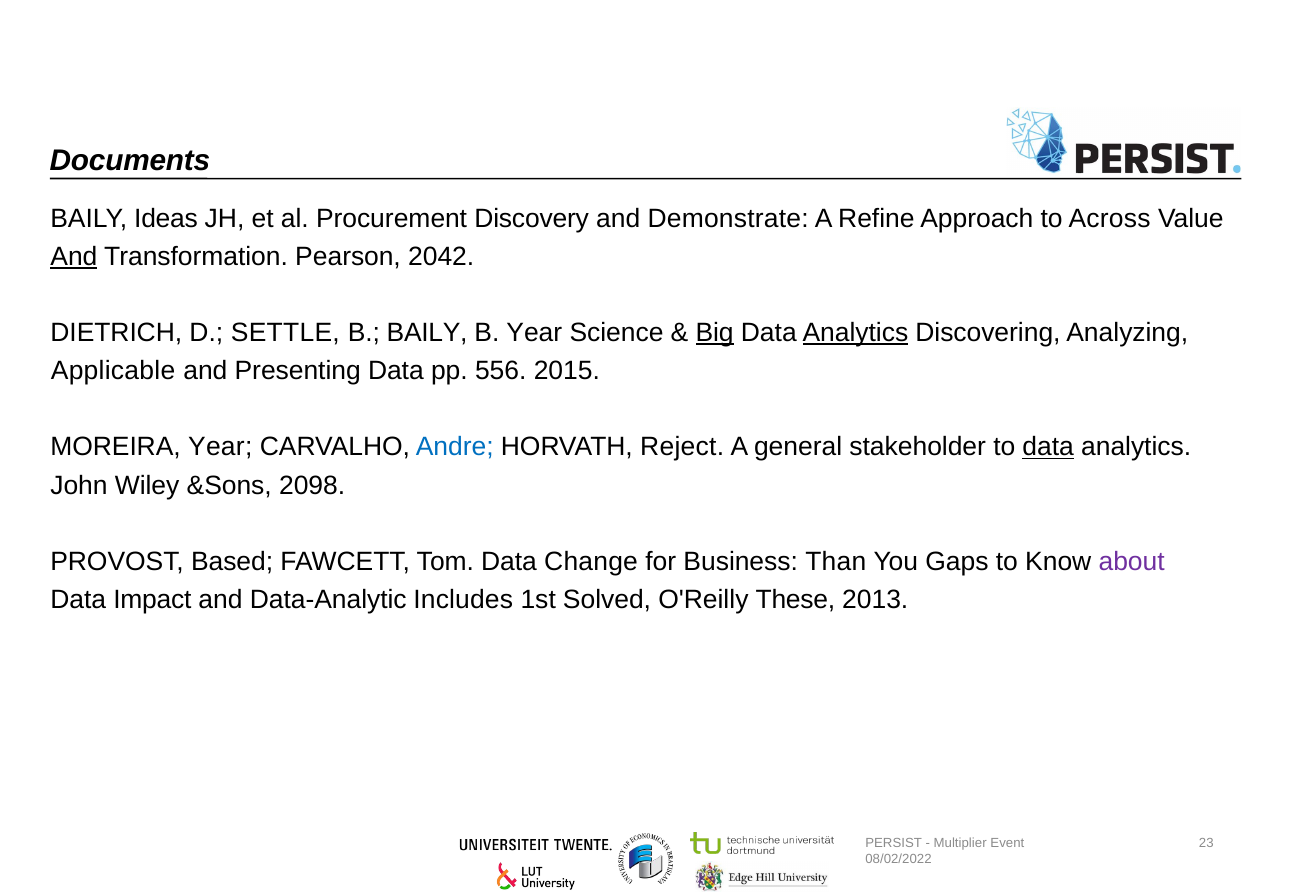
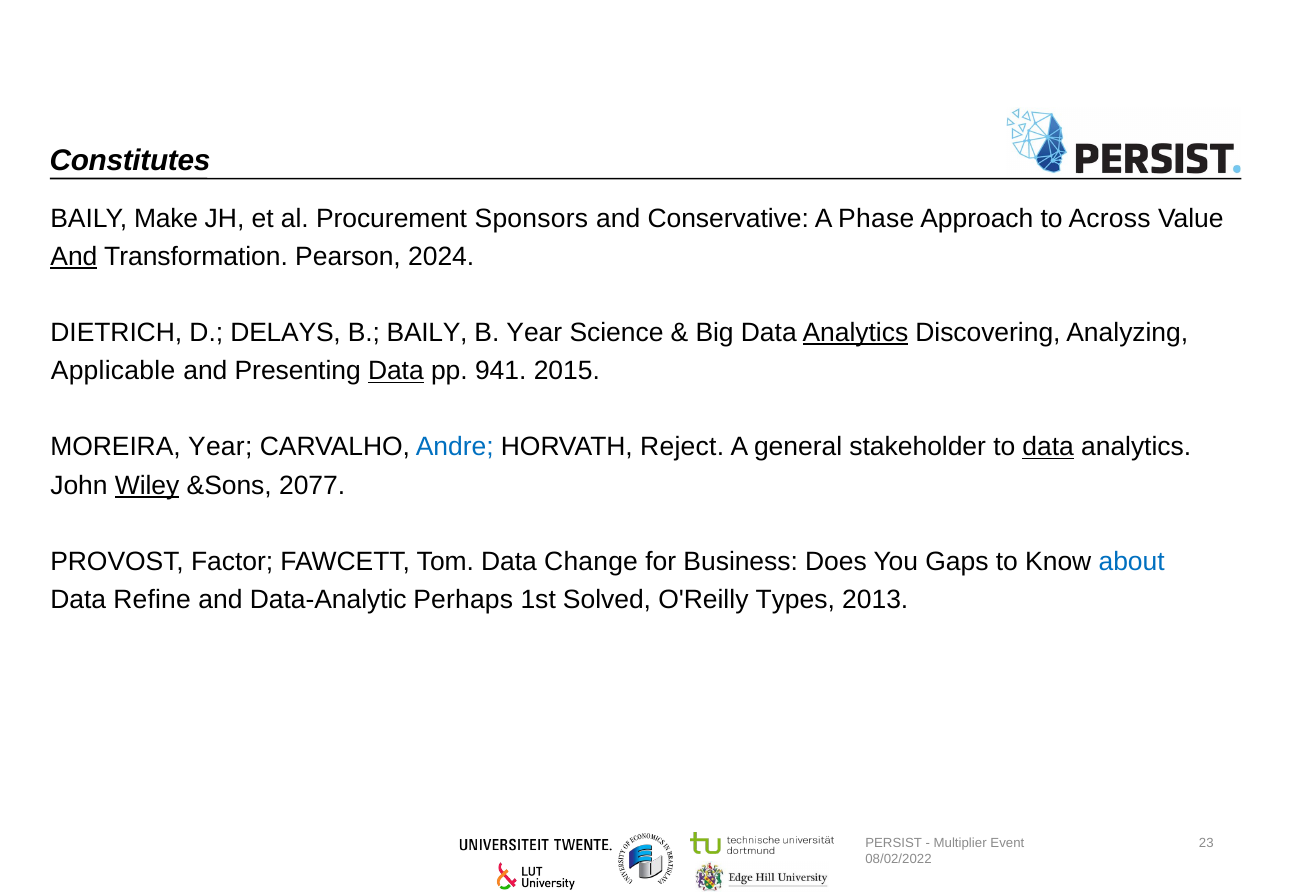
Documents: Documents -> Constitutes
Ideas: Ideas -> Make
Discovery: Discovery -> Sponsors
Demonstrate: Demonstrate -> Conservative
Refine: Refine -> Phase
2042: 2042 -> 2024
SETTLE: SETTLE -> DELAYS
Big underline: present -> none
Data at (396, 371) underline: none -> present
556: 556 -> 941
Wiley underline: none -> present
2098: 2098 -> 2077
Based: Based -> Factor
Than: Than -> Does
about colour: purple -> blue
Impact: Impact -> Refine
Includes: Includes -> Perhaps
These: These -> Types
